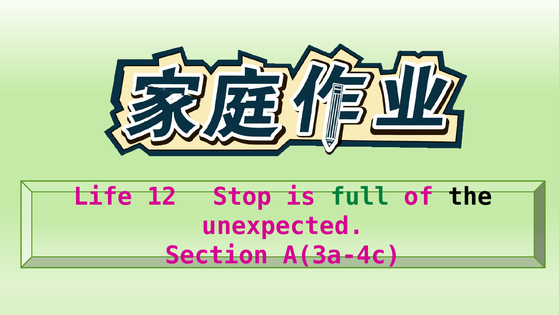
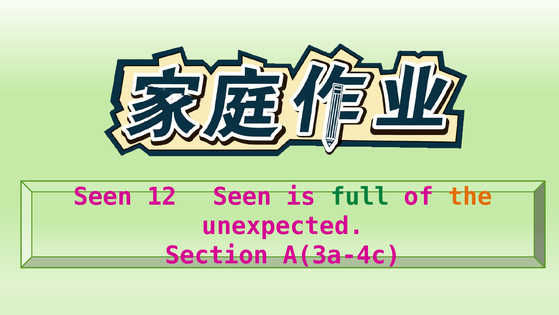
Life at (103, 196): Life -> Seen
12 Stop: Stop -> Seen
the colour: black -> orange
